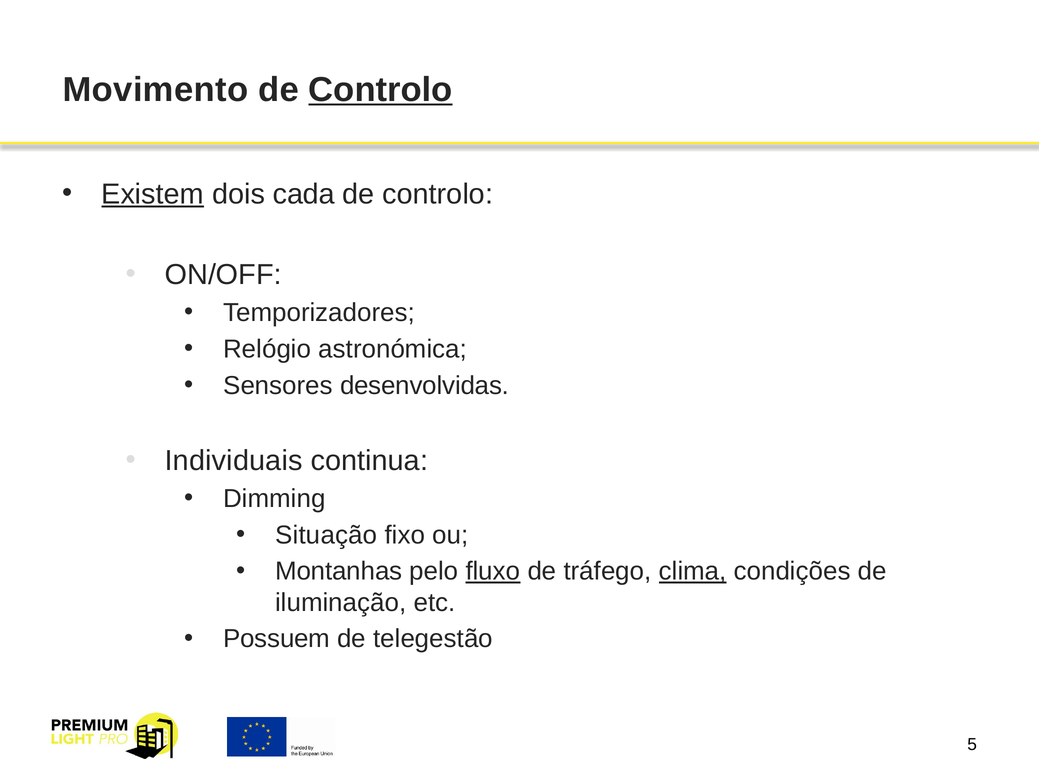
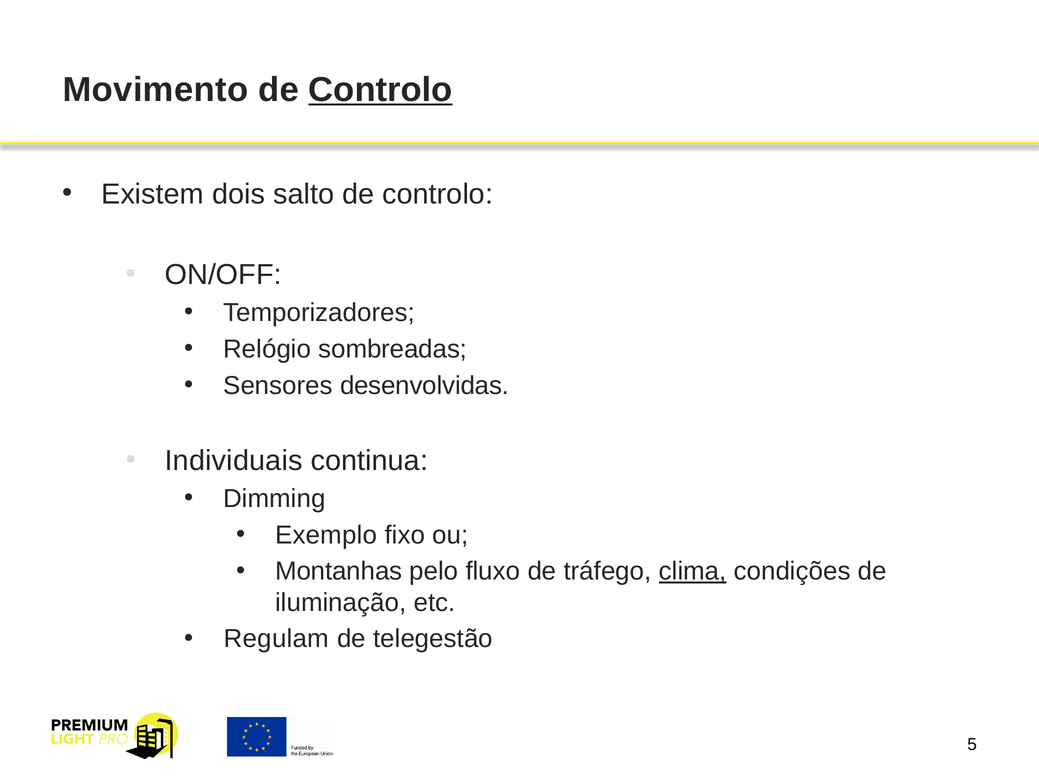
Existem underline: present -> none
cada: cada -> salto
astronómica: astronómica -> sombreadas
Situação: Situação -> Exemplo
fluxo underline: present -> none
Possuem: Possuem -> Regulam
